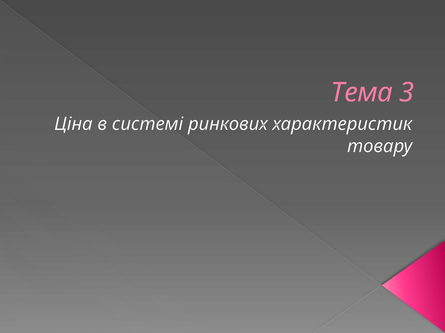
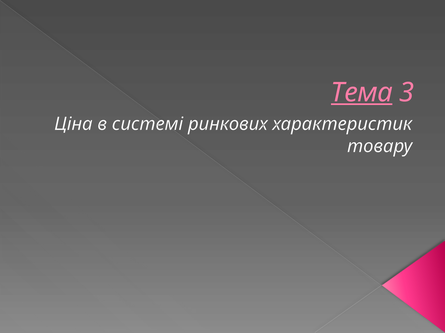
Тема underline: none -> present
